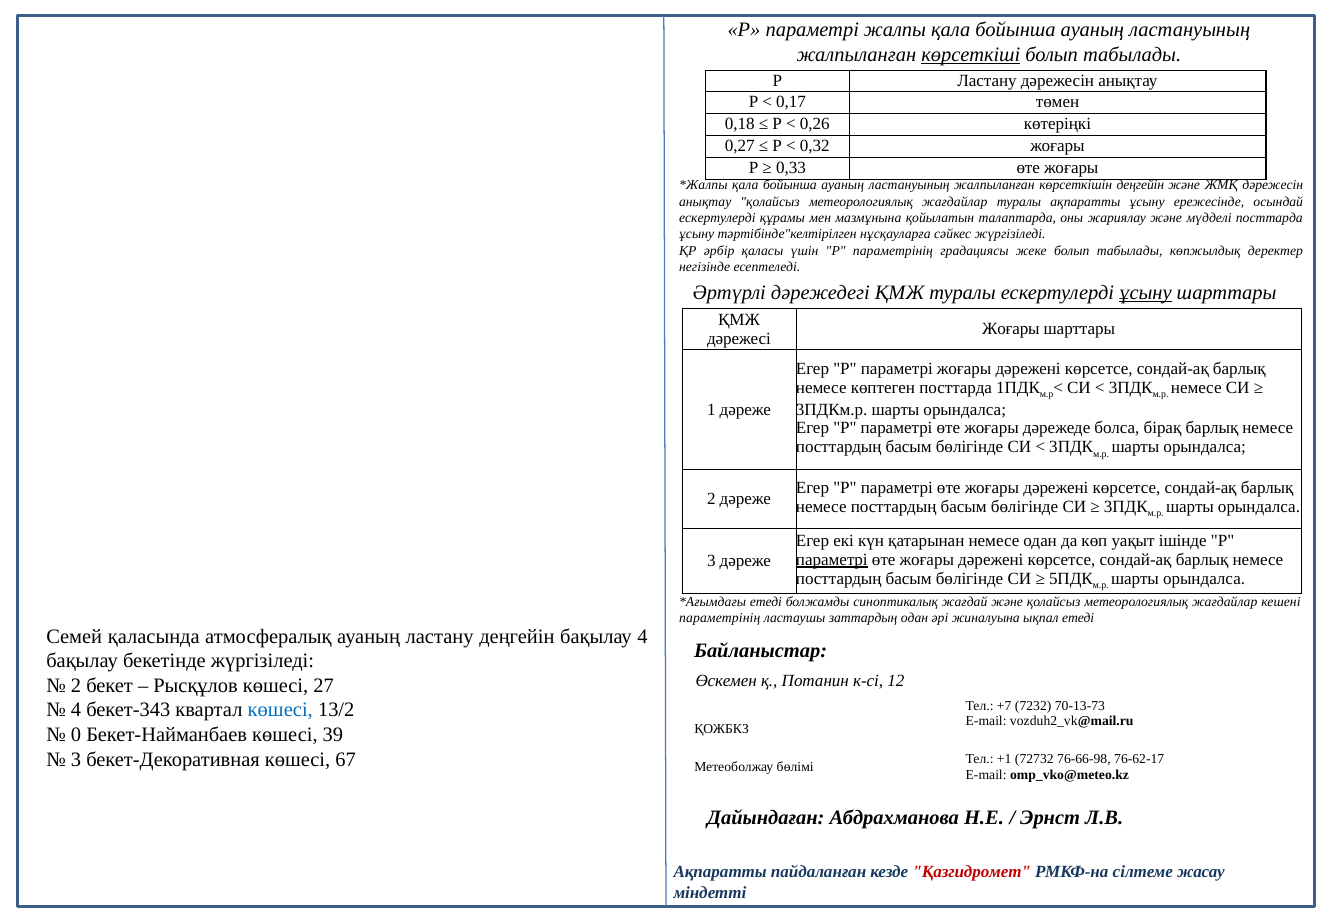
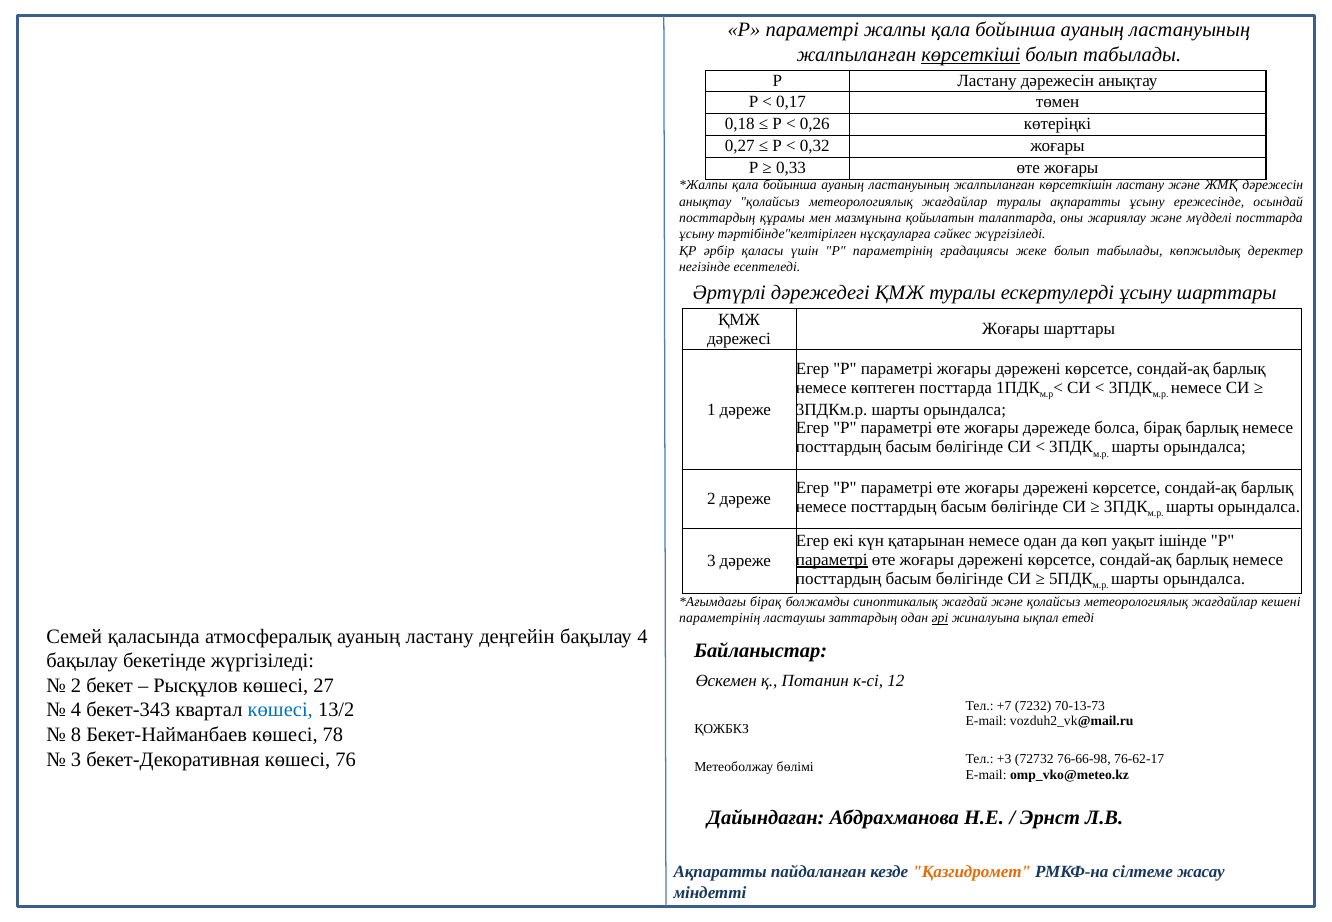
көрсеткішін деңгейін: деңгейін -> ластану
ескертулерді at (717, 218): ескертулерді -> посттардың
ұсыну at (1145, 293) underline: present -> none
етеді at (766, 602): етеді -> бірақ
әрі underline: none -> present
0: 0 -> 8
39: 39 -> 78
67: 67 -> 76
+1: +1 -> +3
Қазгидромет colour: red -> orange
